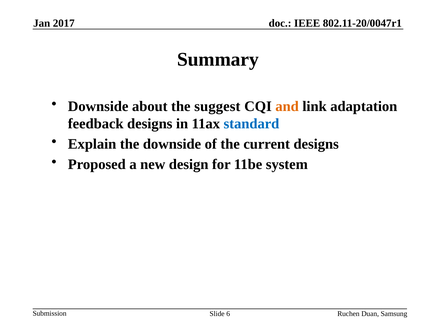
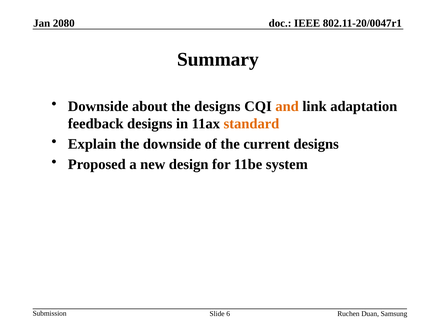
2017: 2017 -> 2080
the suggest: suggest -> designs
standard colour: blue -> orange
